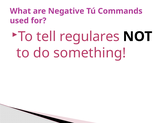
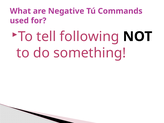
regulares: regulares -> following
